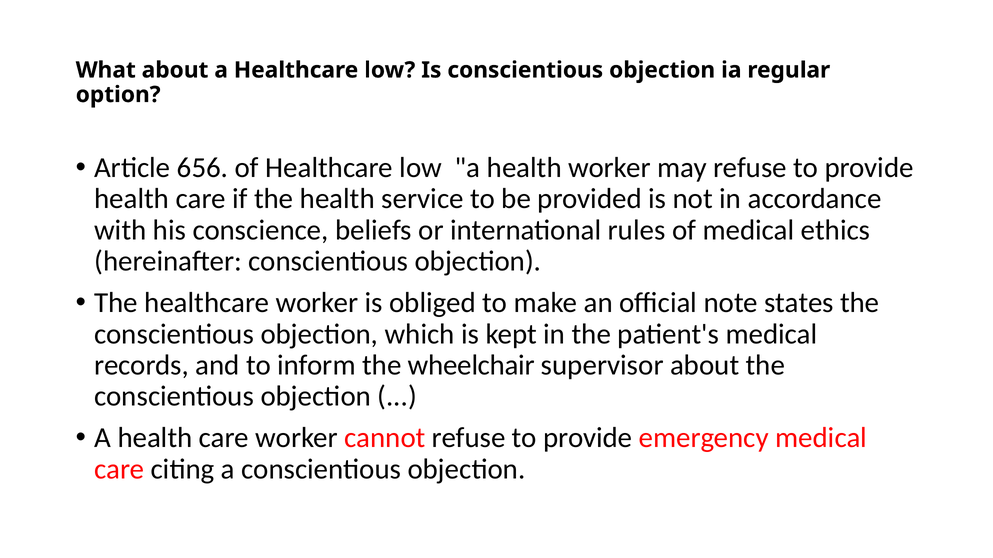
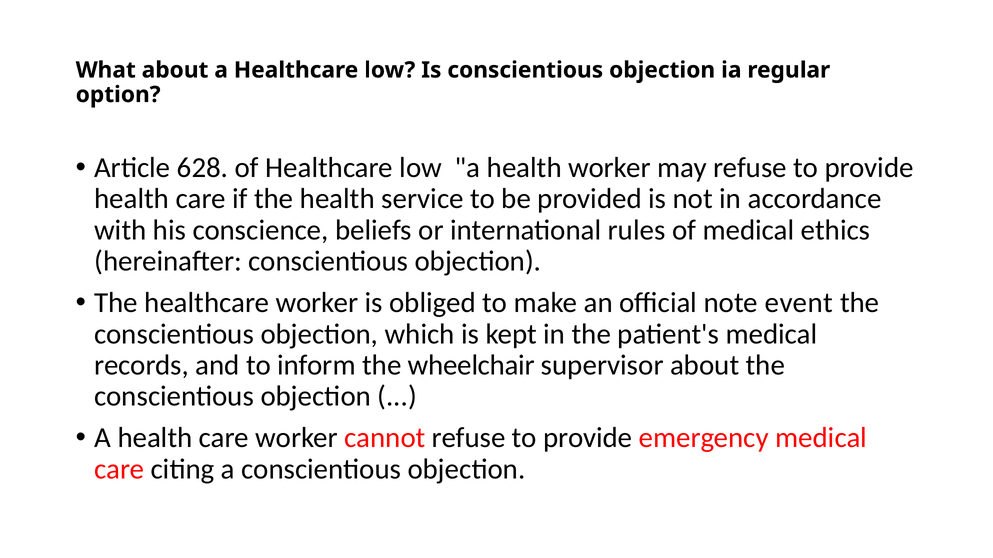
656: 656 -> 628
states: states -> event
